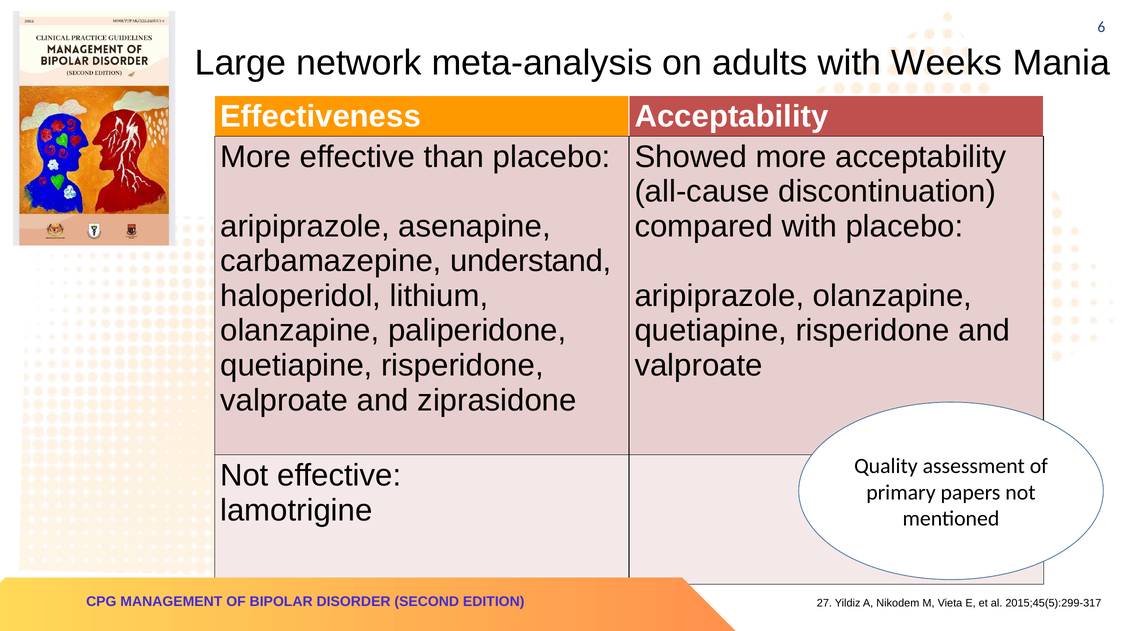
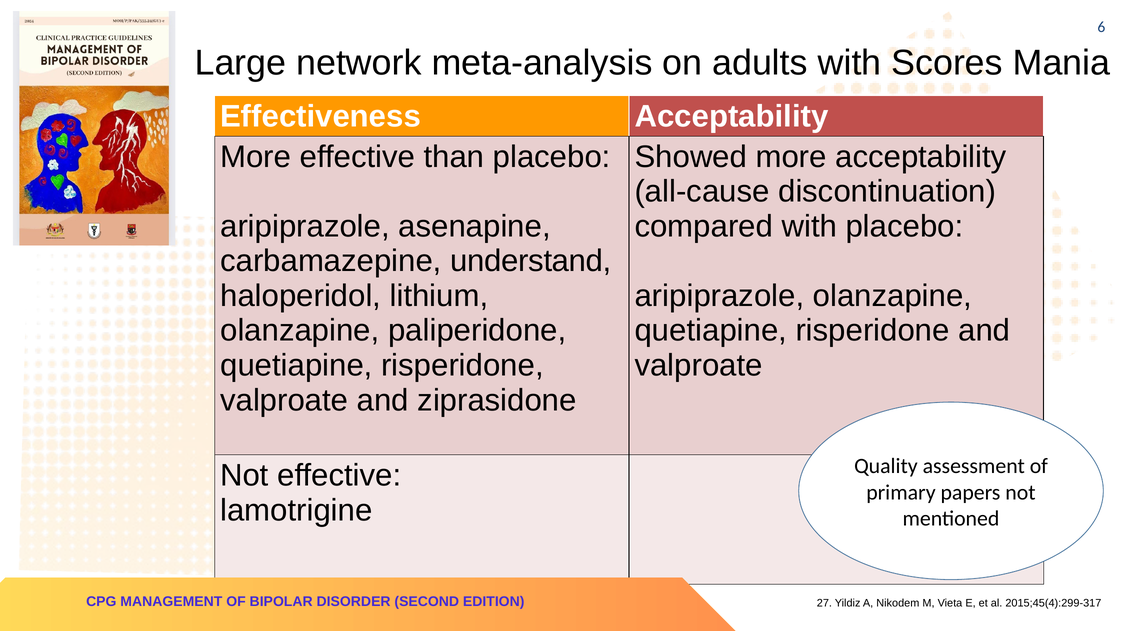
Weeks: Weeks -> Scores
2015;45(5):299-317: 2015;45(5):299-317 -> 2015;45(4):299-317
